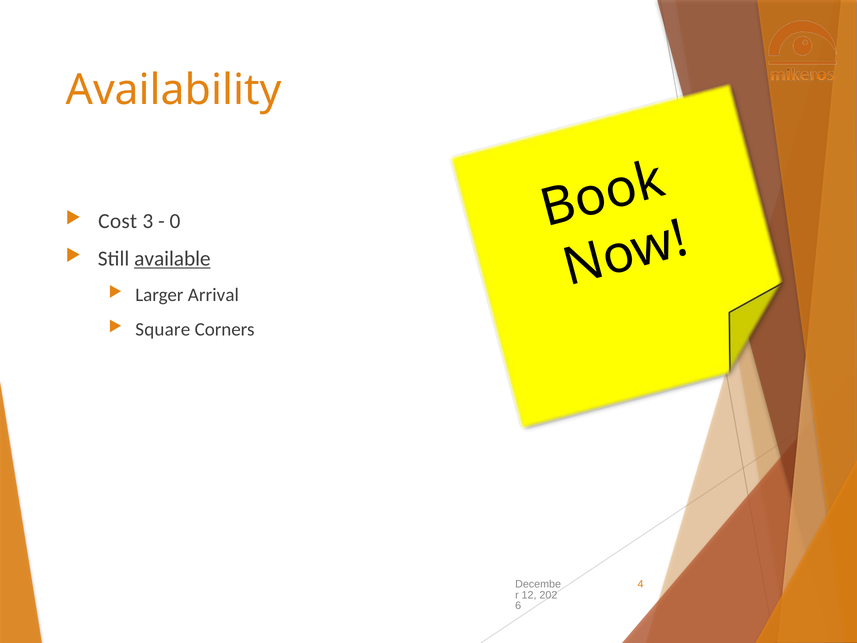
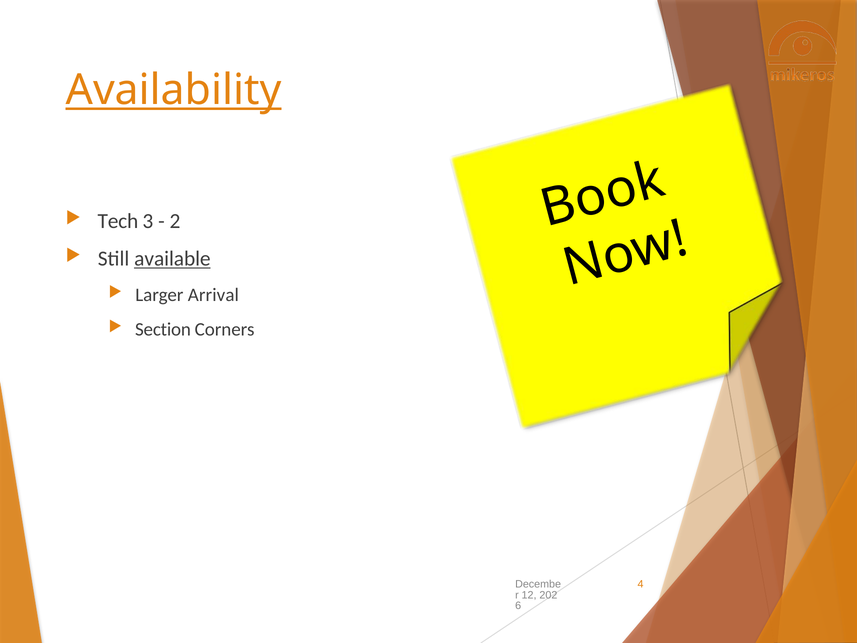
Availability underline: none -> present
Cost: Cost -> Tech
0: 0 -> 2
Square: Square -> Section
